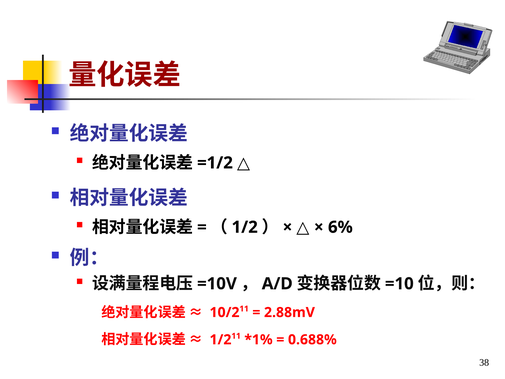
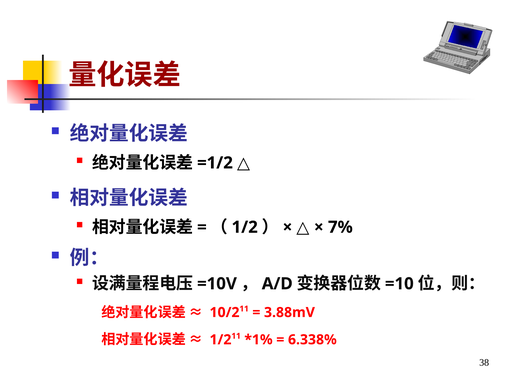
6%: 6% -> 7%
2.88mV: 2.88mV -> 3.88mV
0.688%: 0.688% -> 6.338%
